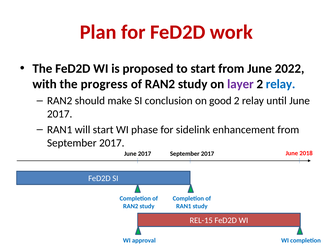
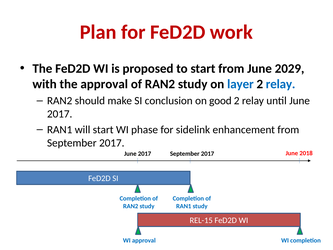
2022: 2022 -> 2029
the progress: progress -> approval
layer colour: purple -> blue
